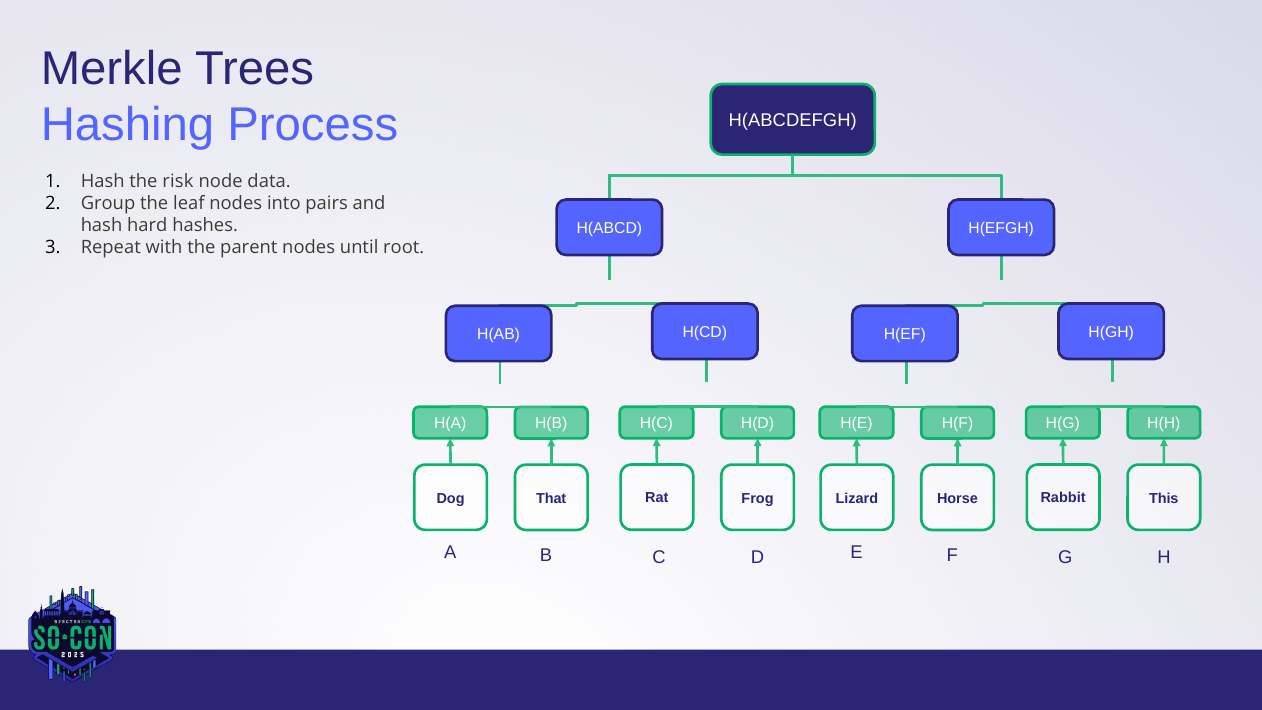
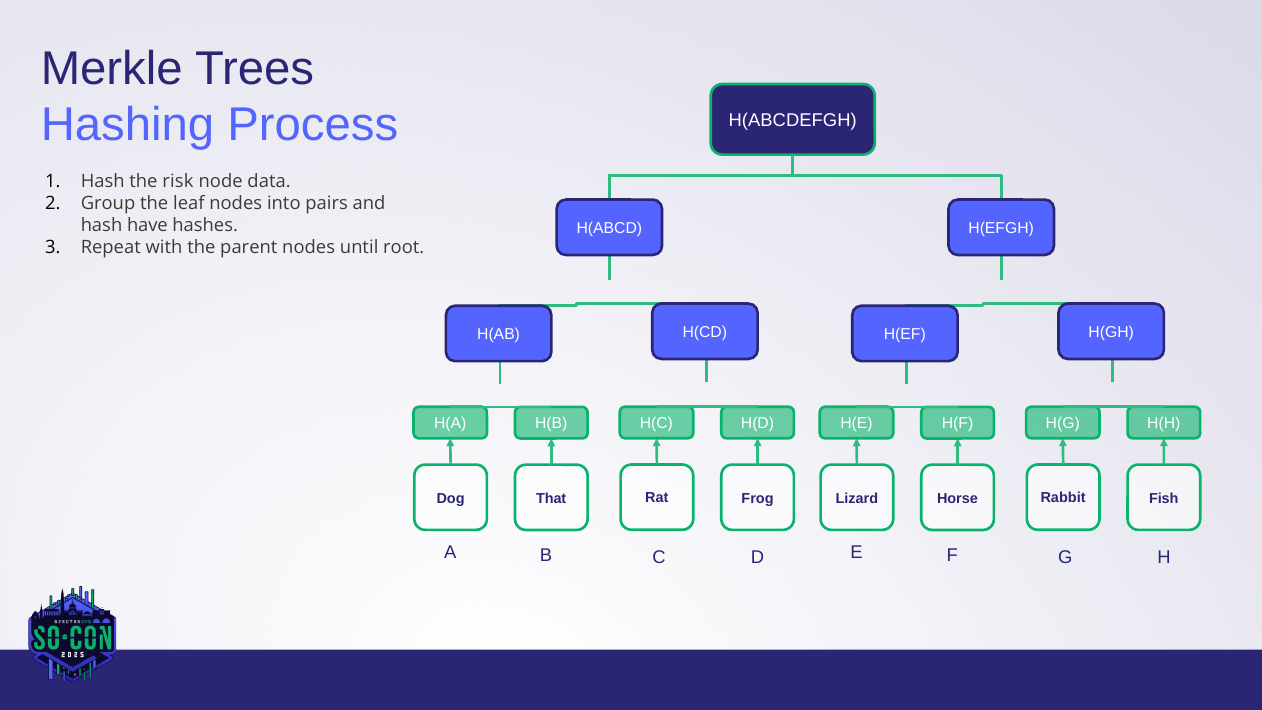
hard: hard -> have
This: This -> Fish
